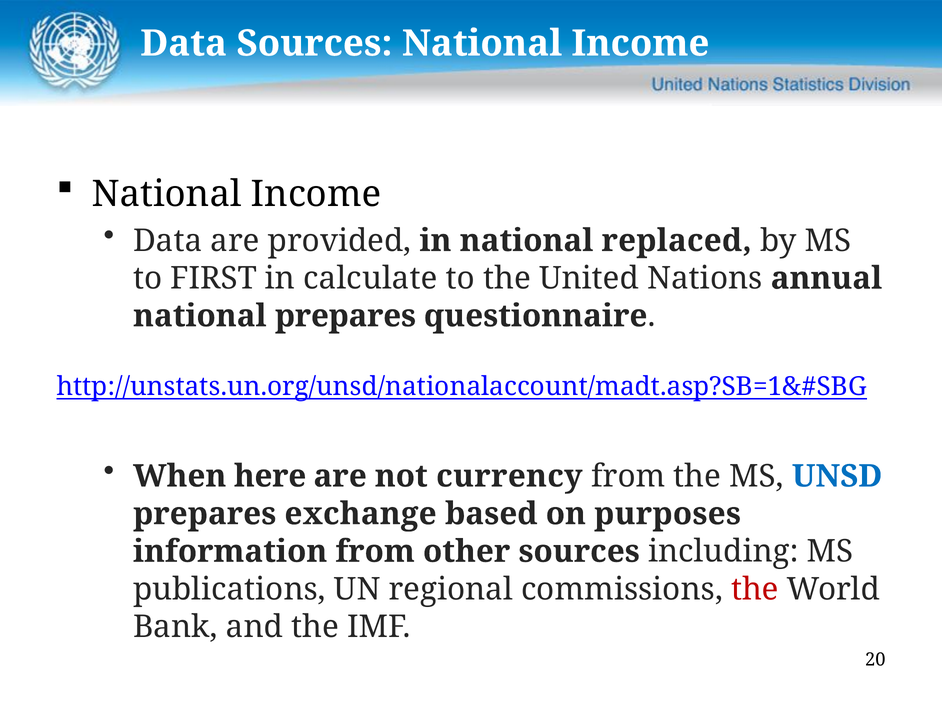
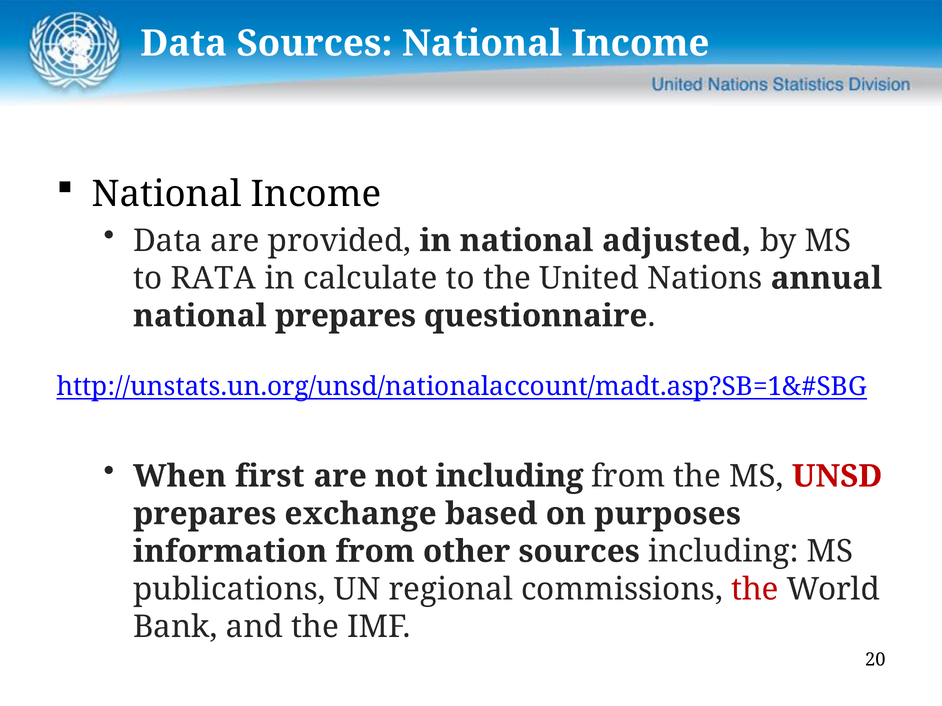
replaced: replaced -> adjusted
FIRST: FIRST -> RATA
here: here -> first
not currency: currency -> including
UNSD colour: blue -> red
